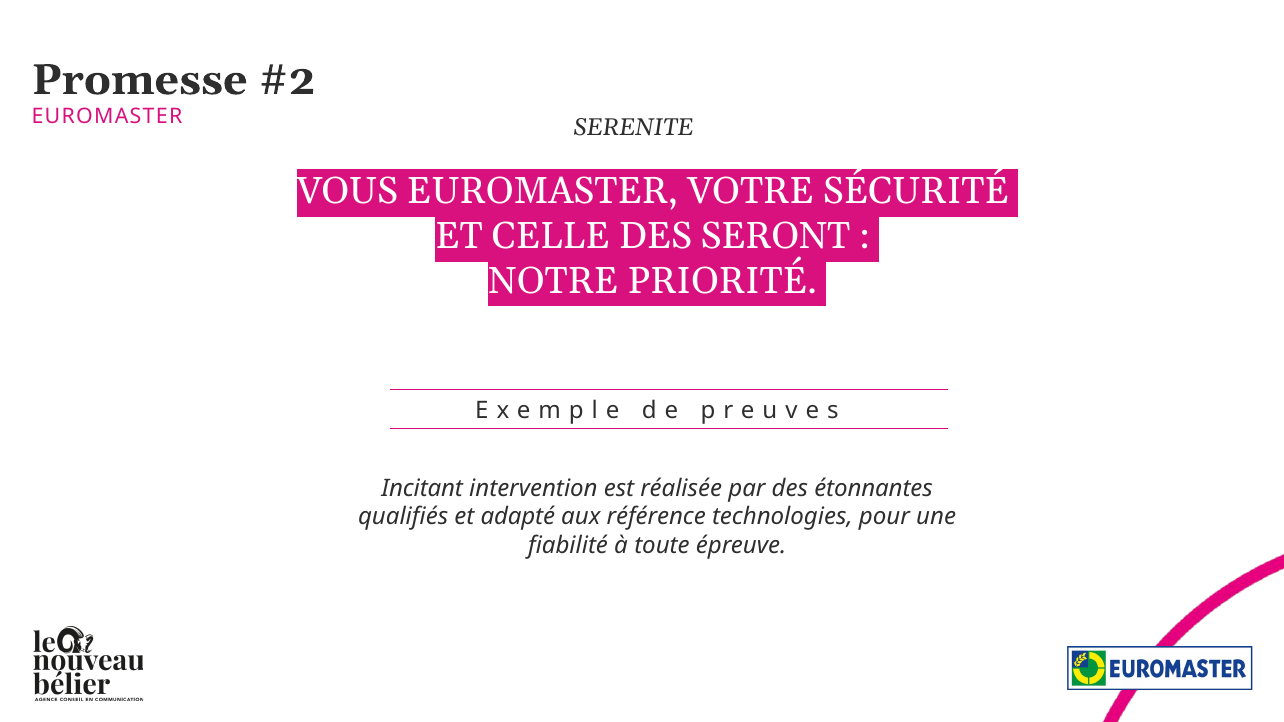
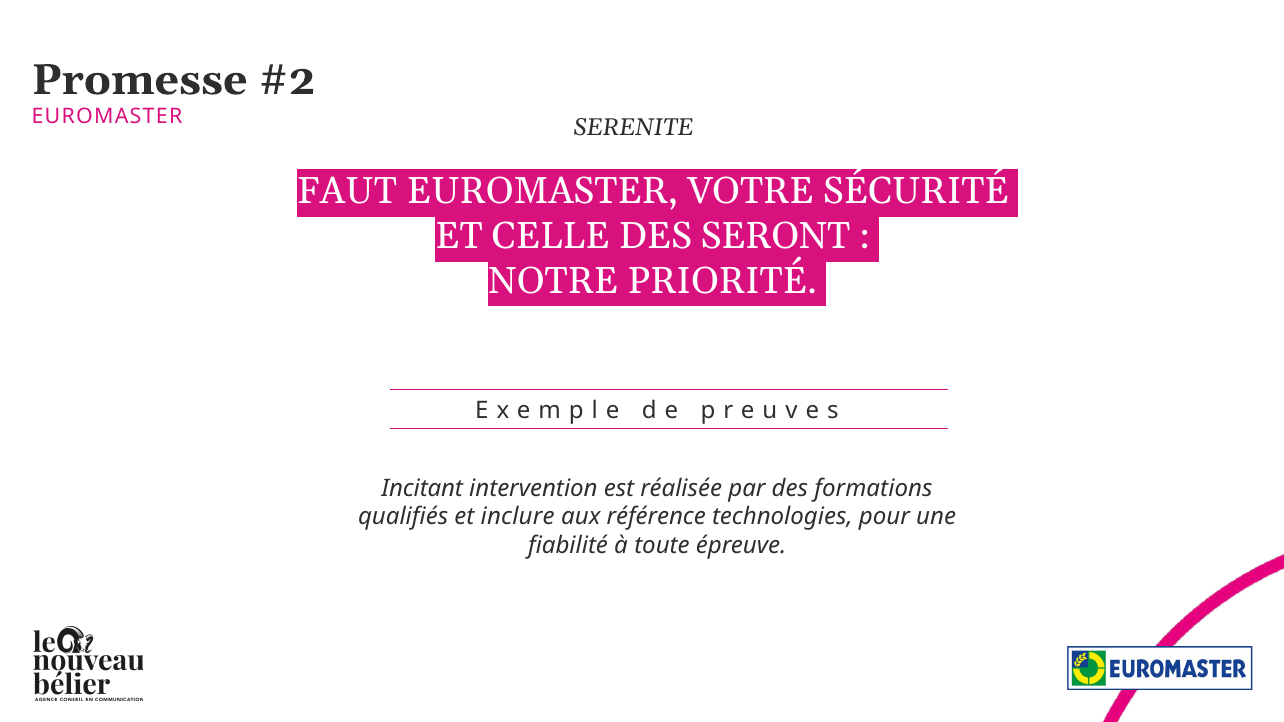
VOUS: VOUS -> FAUT
étonnantes: étonnantes -> formations
adapté: adapté -> inclure
